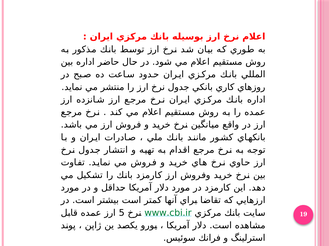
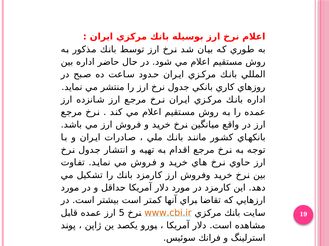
www.cbi.ir colour: green -> orange
